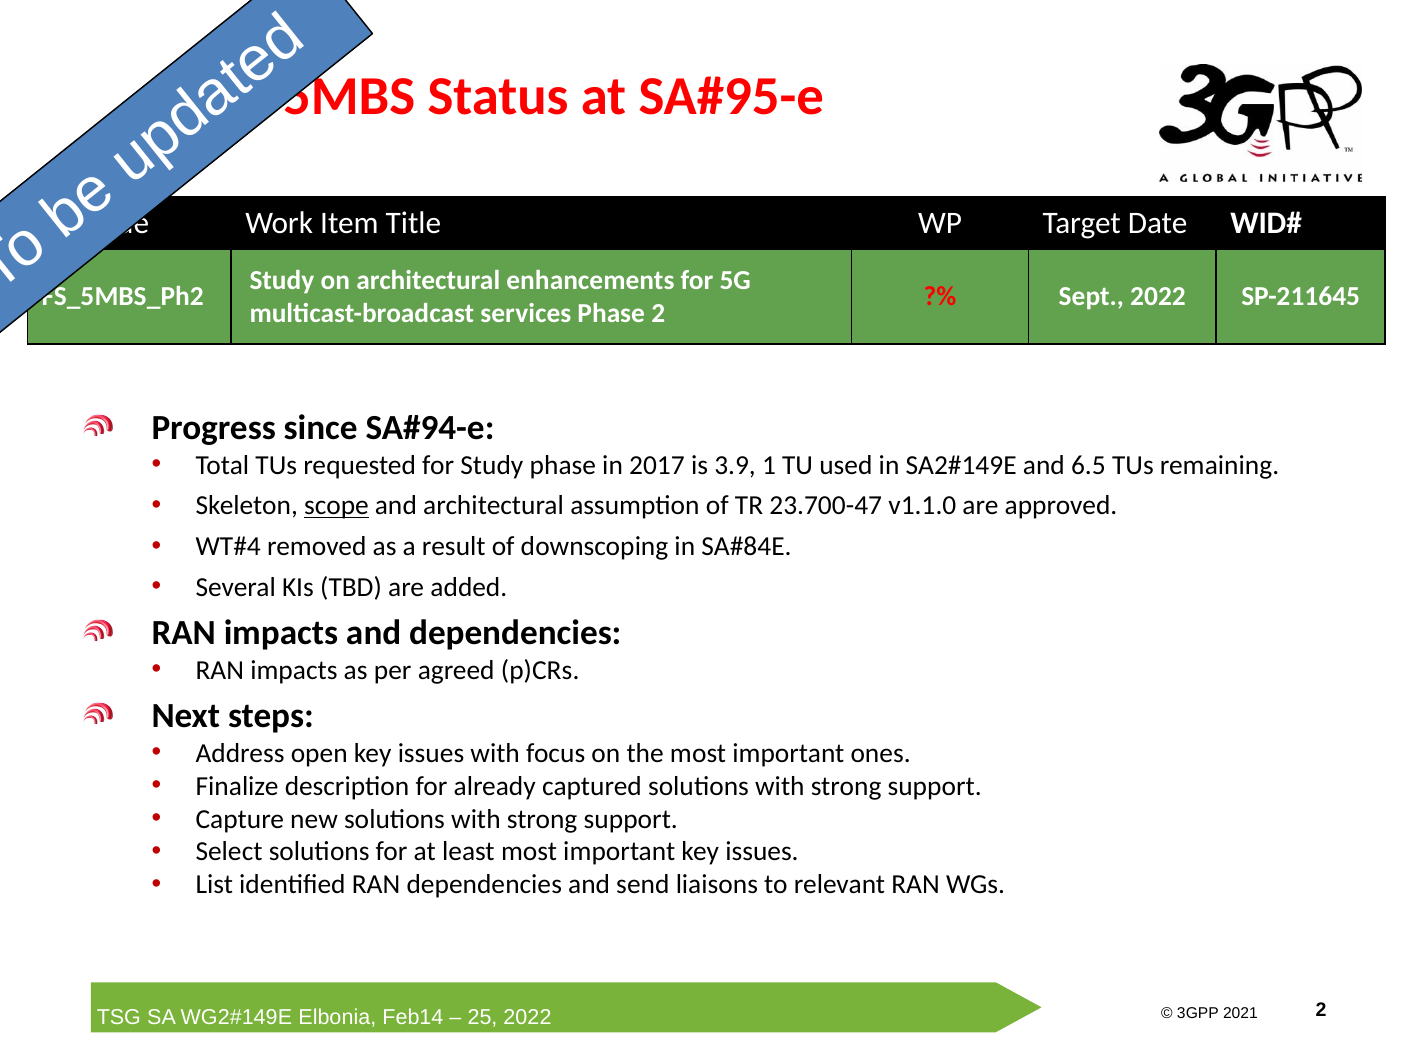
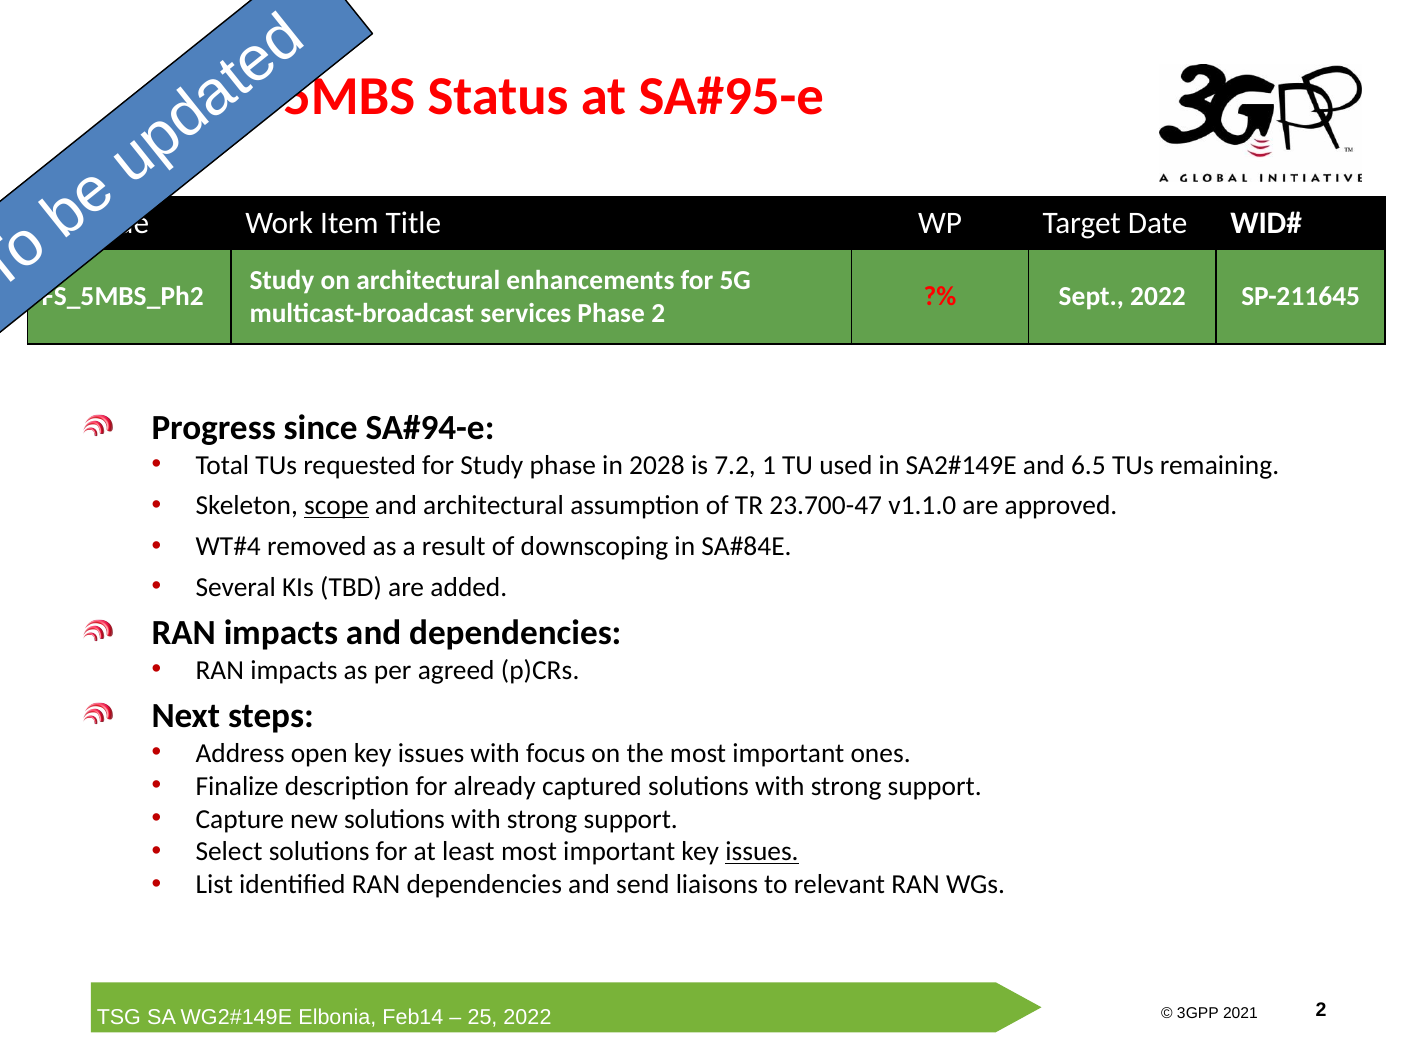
2017: 2017 -> 2028
3.9: 3.9 -> 7.2
issues at (762, 852) underline: none -> present
